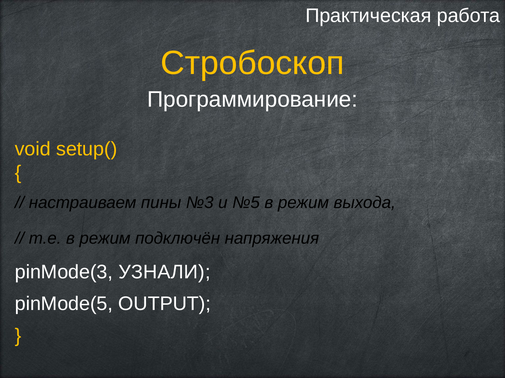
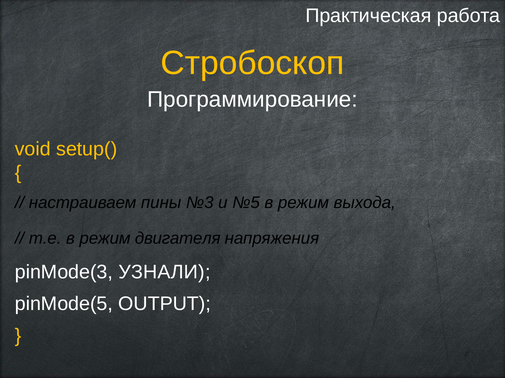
подключён: подключён -> двигателя
